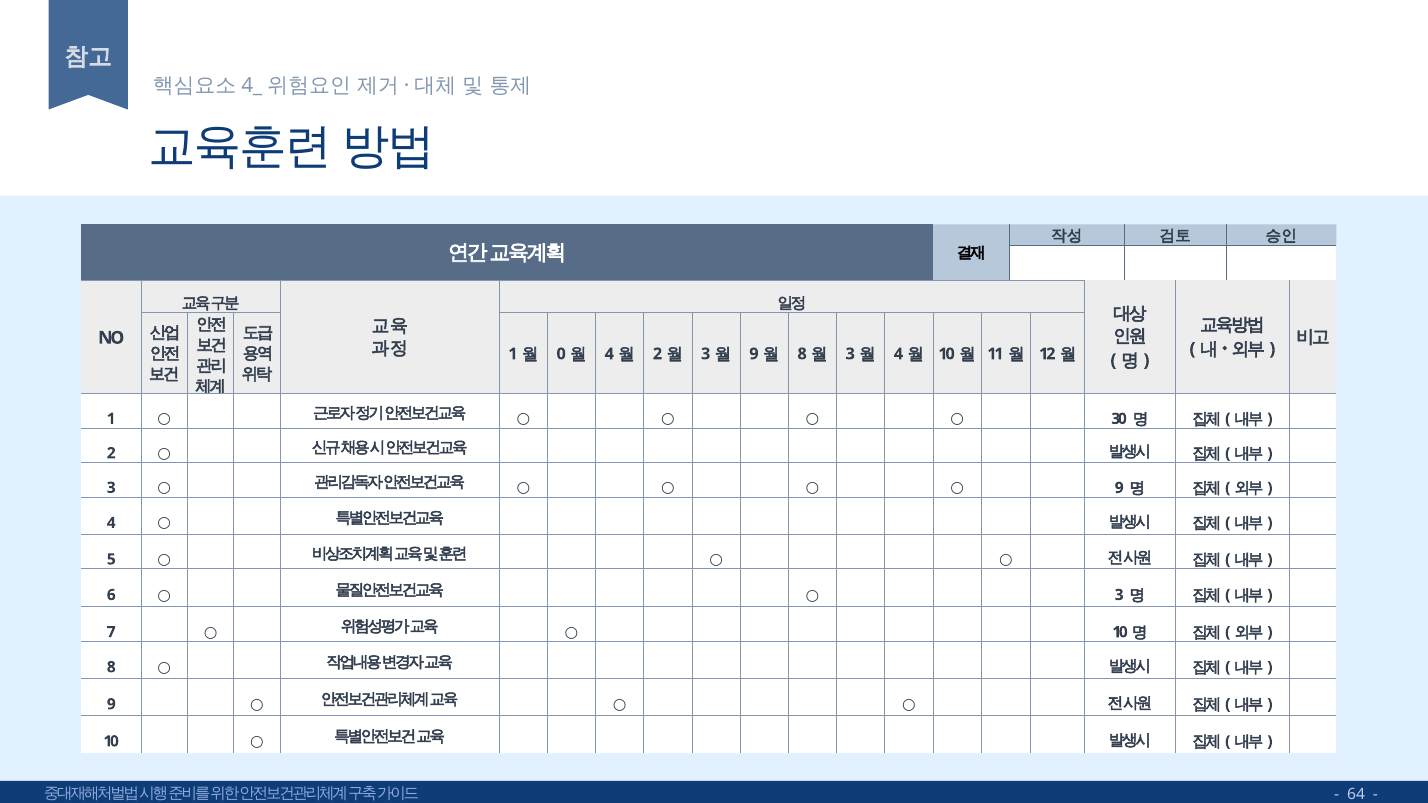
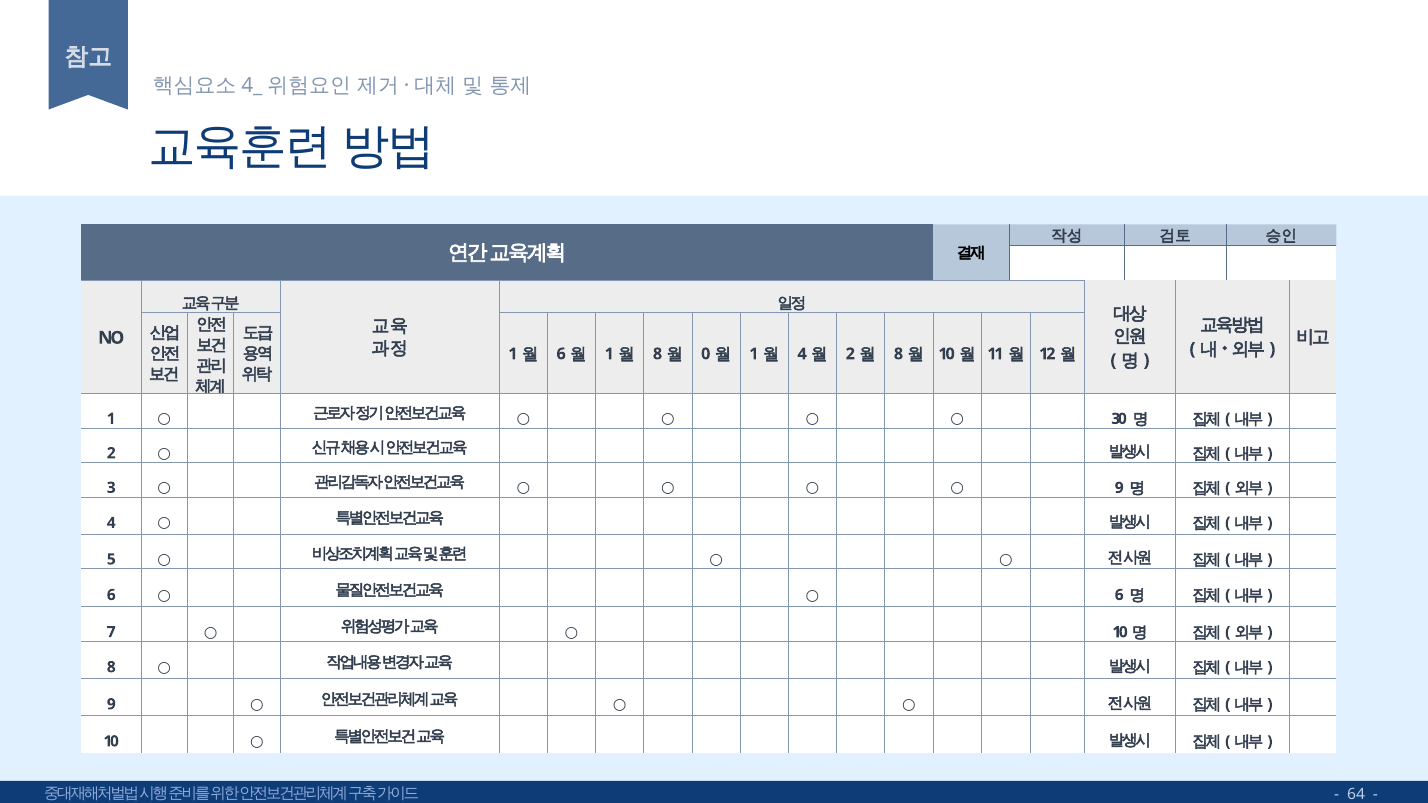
0 at (561, 354): 0 -> 6
4 at (609, 354): 4 -> 1
2 at (658, 354): 2 -> 8
3 at (706, 354): 3 -> 0
9 at (754, 354): 9 -> 1
8 at (802, 354): 8 -> 4
3 at (850, 354): 3 -> 2
4 at (898, 354): 4 -> 8
3 at (1119, 595): 3 -> 6
